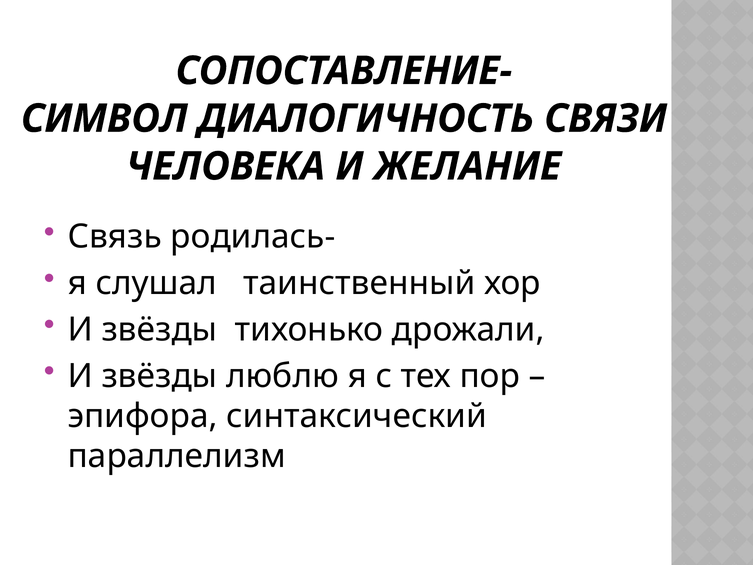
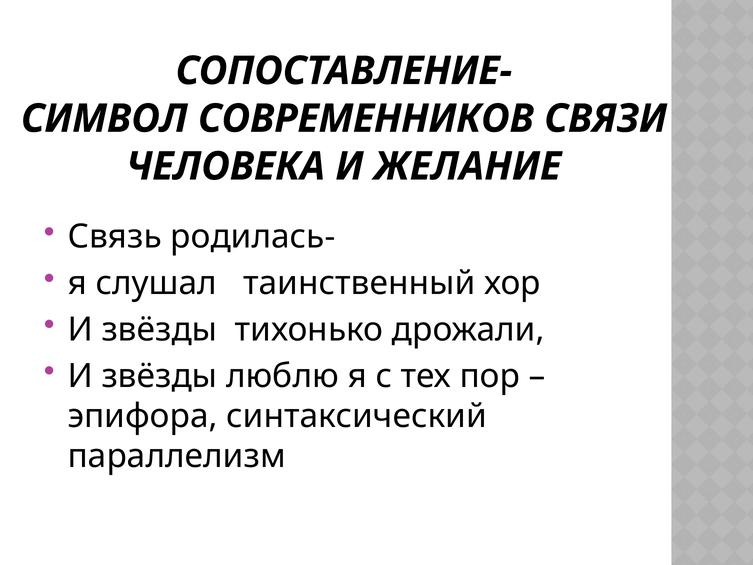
ДИАЛОГИЧНОСТЬ: ДИАЛОГИЧНОСТЬ -> СОВРЕМЕННИКОВ
